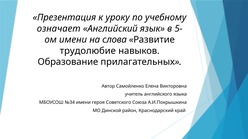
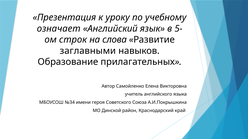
имени at (73, 40): имени -> строк
трудолюбие: трудолюбие -> заглавными
